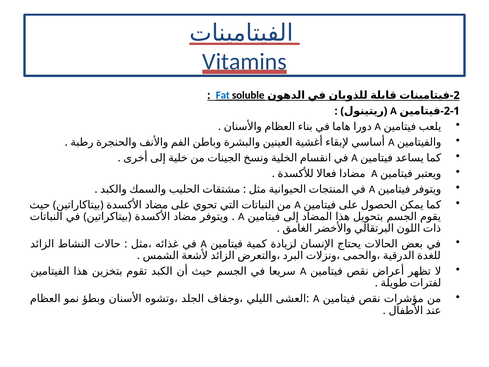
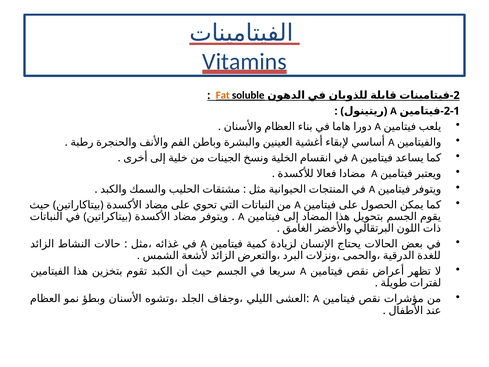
Fat colour: blue -> orange
